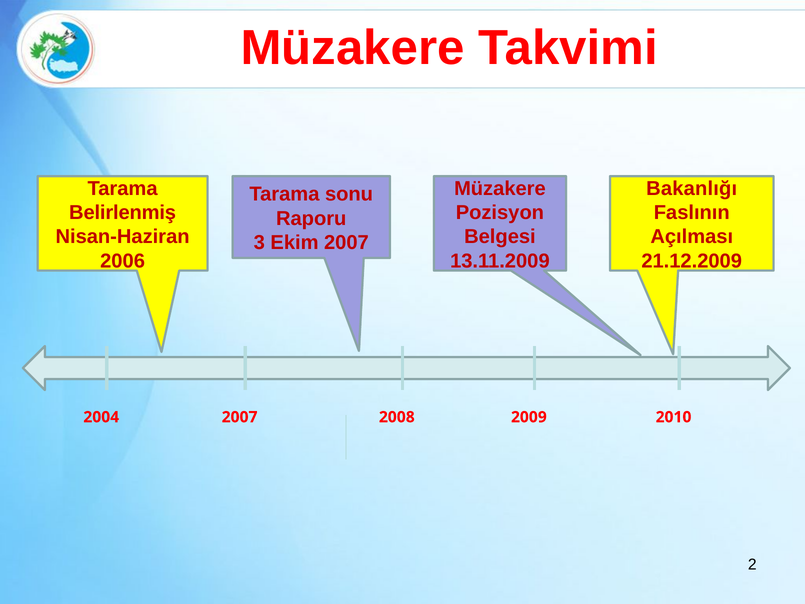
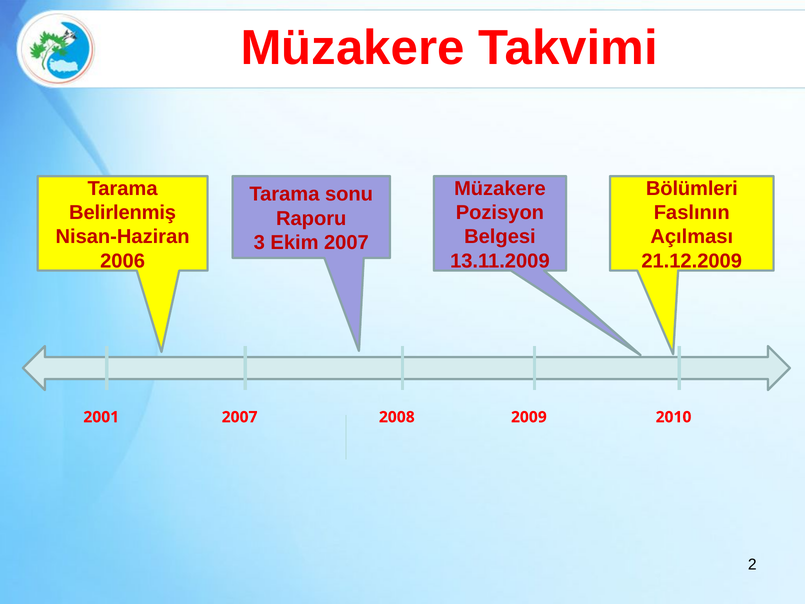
Bakanlığı: Bakanlığı -> Bölümleri
2004: 2004 -> 2001
